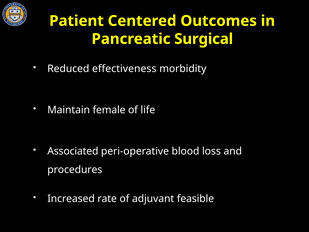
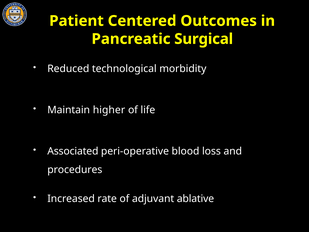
effectiveness: effectiveness -> technological
female: female -> higher
feasible: feasible -> ablative
